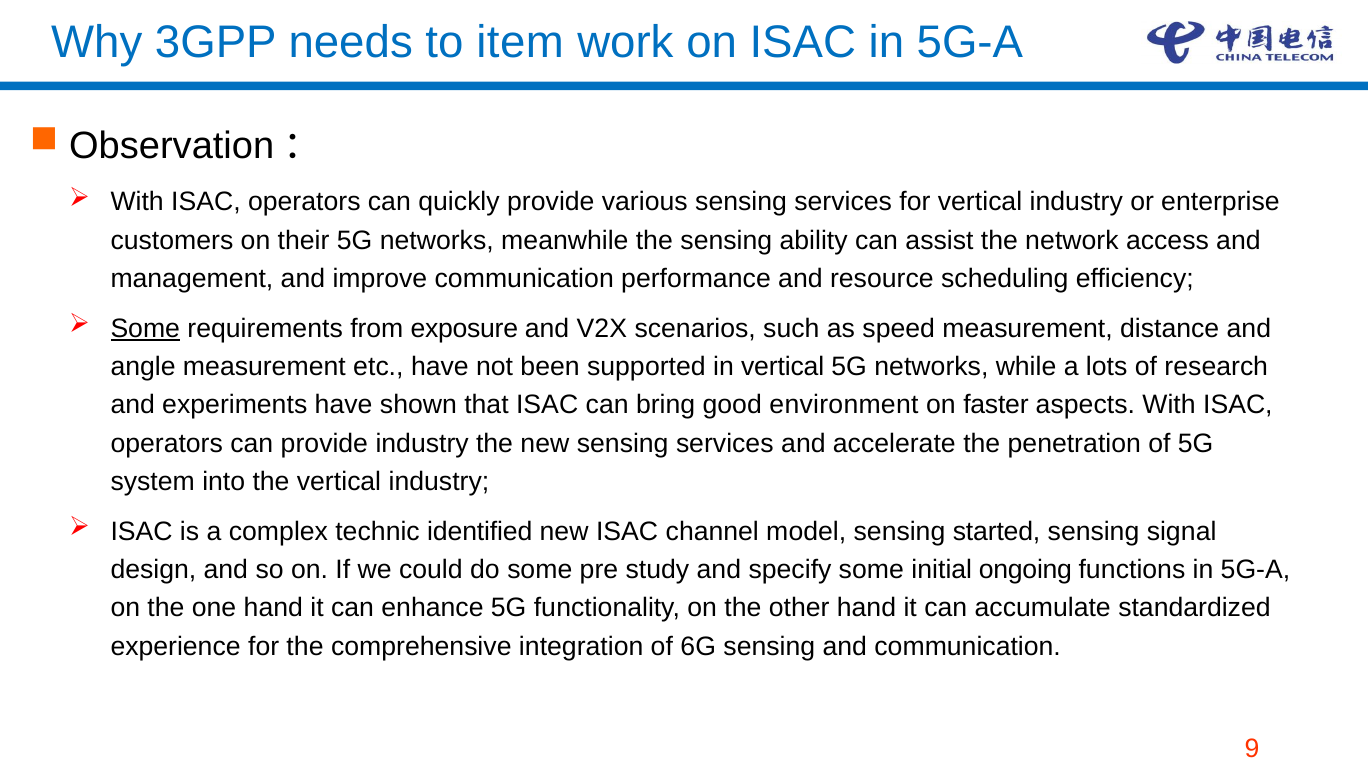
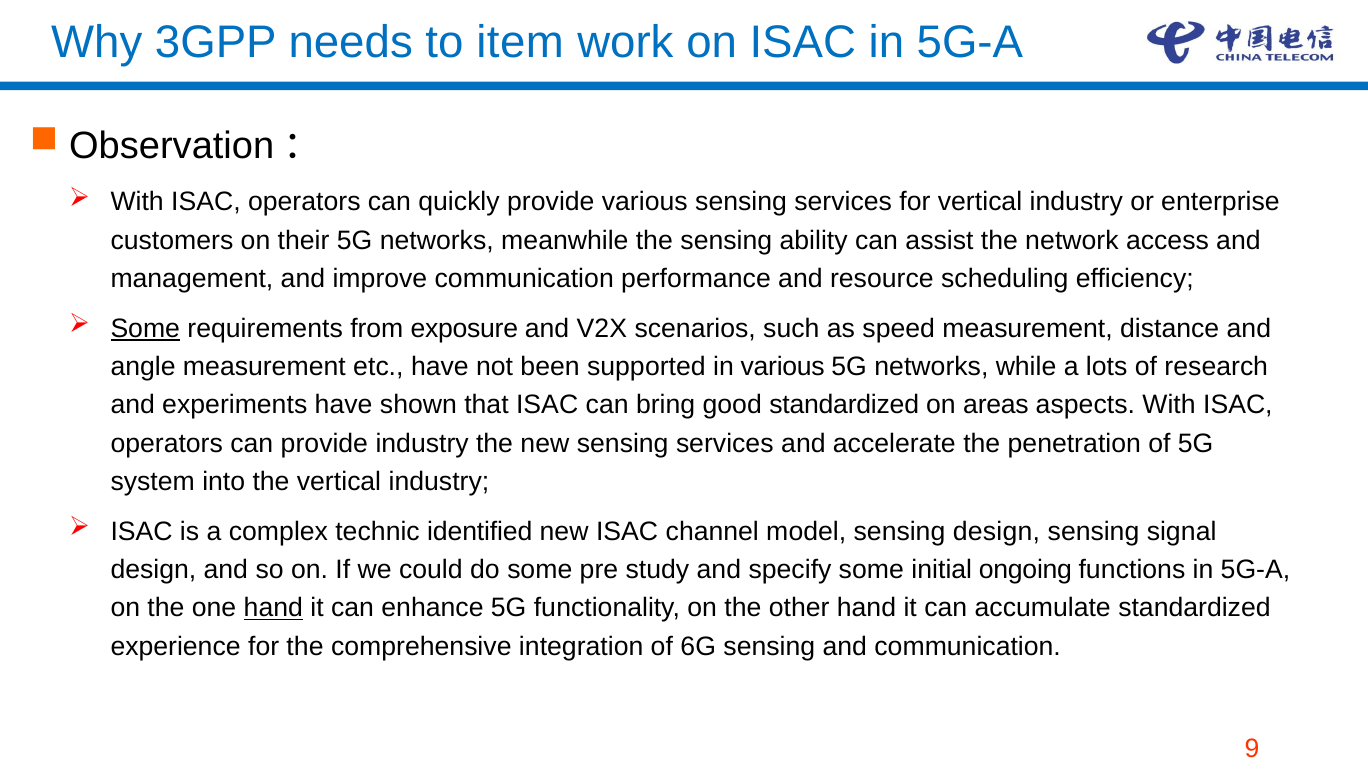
in vertical: vertical -> various
good environment: environment -> standardized
faster: faster -> areas
sensing started: started -> design
hand at (273, 608) underline: none -> present
